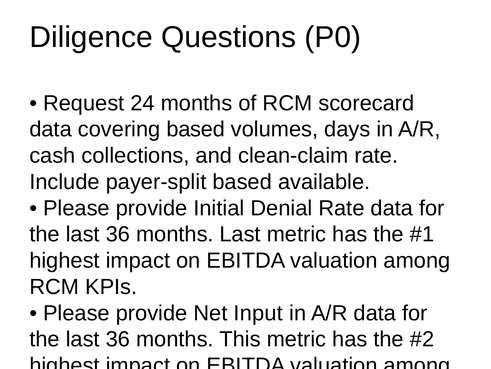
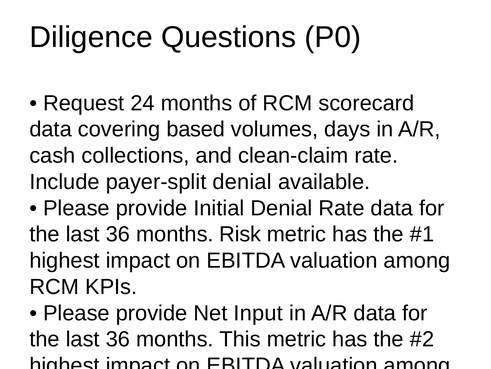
payer-split based: based -> denial
months Last: Last -> Risk
